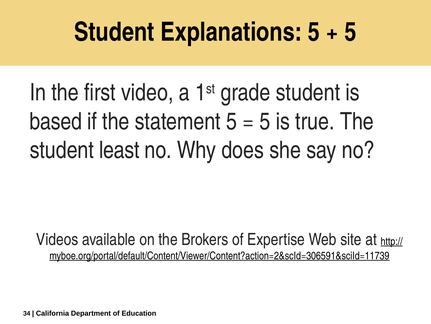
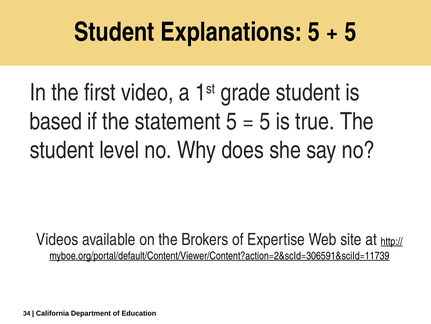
least: least -> level
